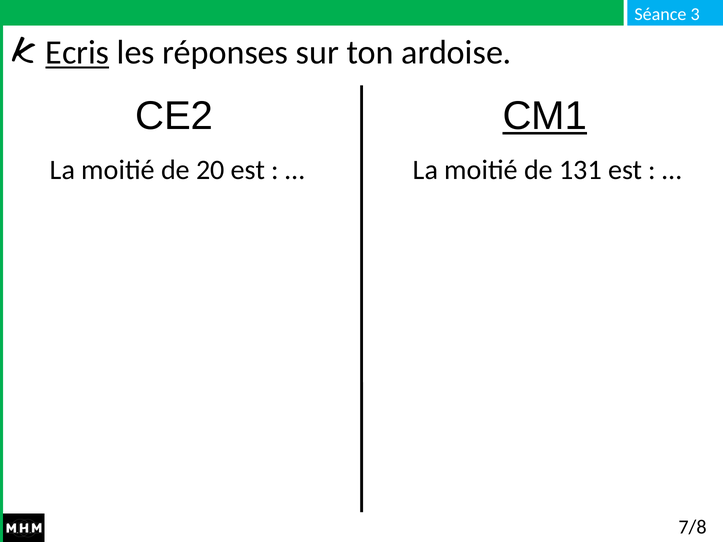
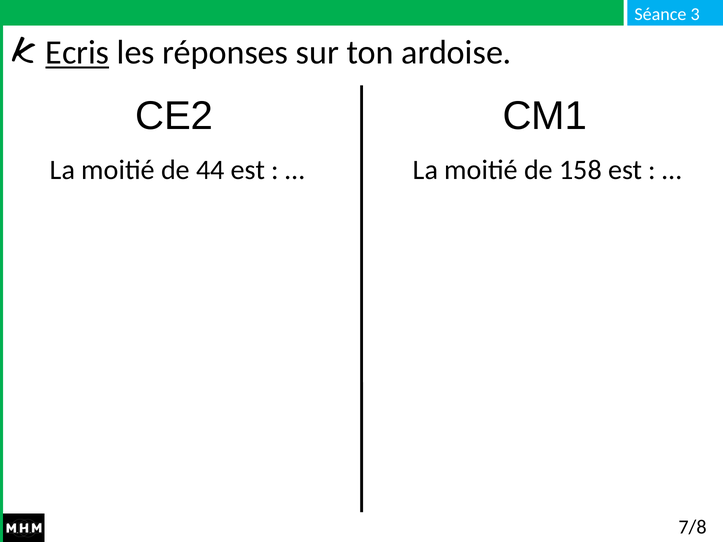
CM1 underline: present -> none
20: 20 -> 44
131: 131 -> 158
